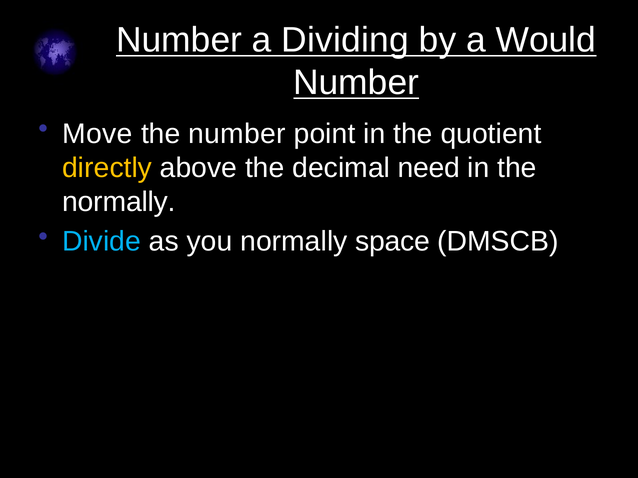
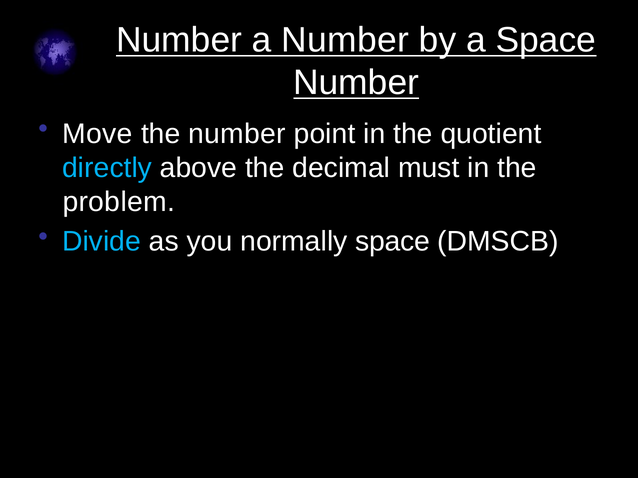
a Dividing: Dividing -> Number
a Would: Would -> Space
directly colour: yellow -> light blue
need: need -> must
normally at (119, 202): normally -> problem
